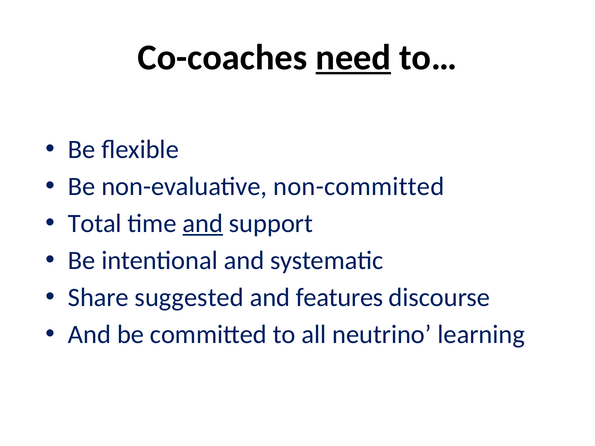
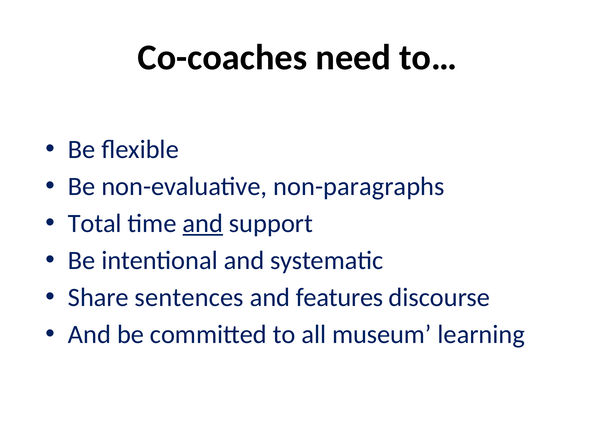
need underline: present -> none
non-committed: non-committed -> non-paragraphs
suggested: suggested -> sentences
neutrino: neutrino -> museum
